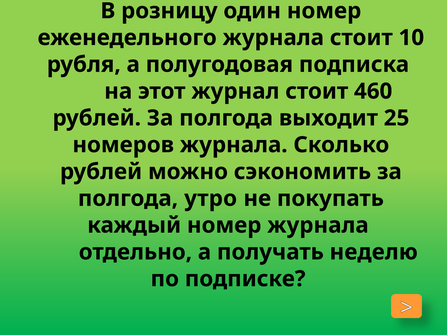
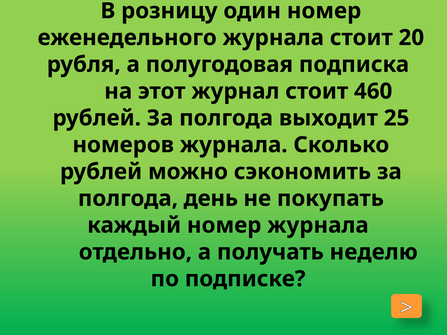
10: 10 -> 20
утро: утро -> день
